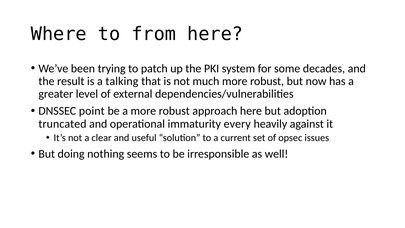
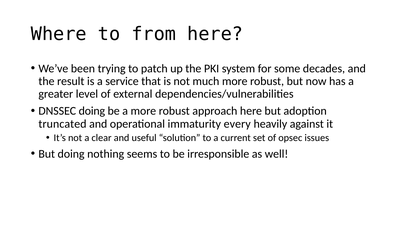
talking: talking -> service
DNSSEC point: point -> doing
